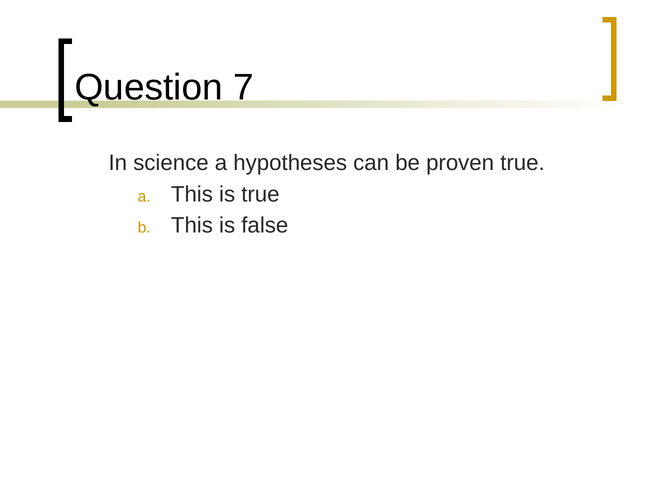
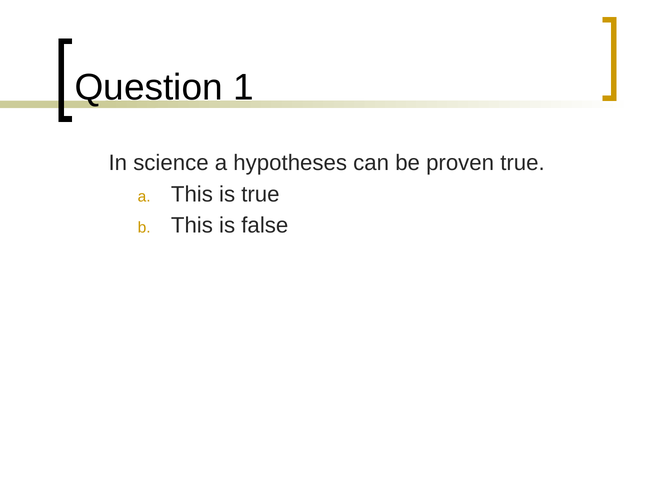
7: 7 -> 1
